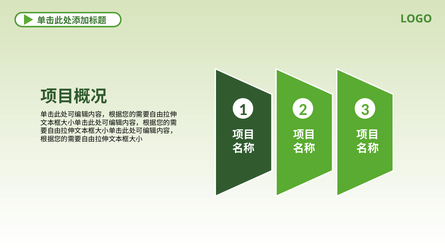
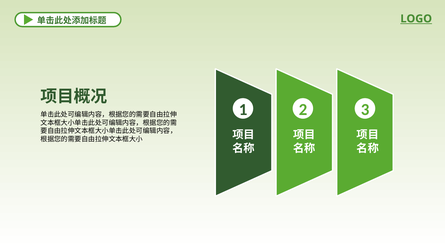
LOGO underline: none -> present
